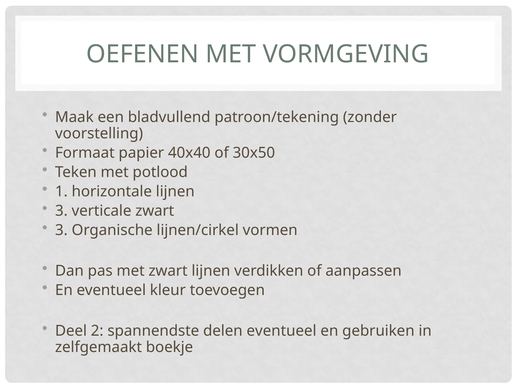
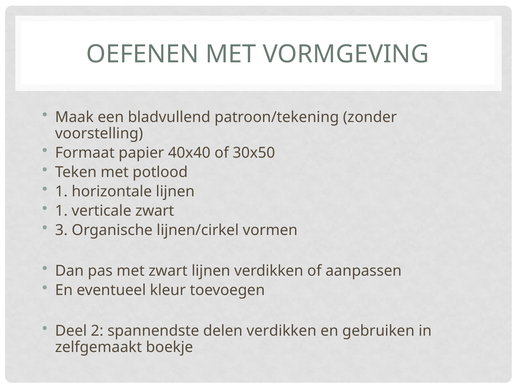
3 at (61, 211): 3 -> 1
delen eventueel: eventueel -> verdikken
